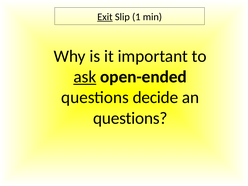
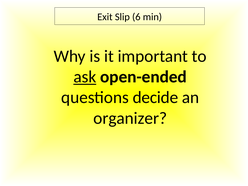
Exit underline: present -> none
1: 1 -> 6
questions at (130, 118): questions -> organizer
